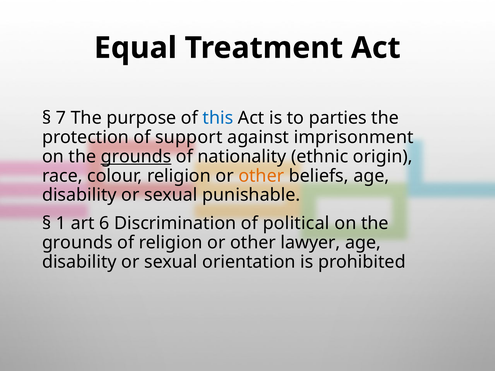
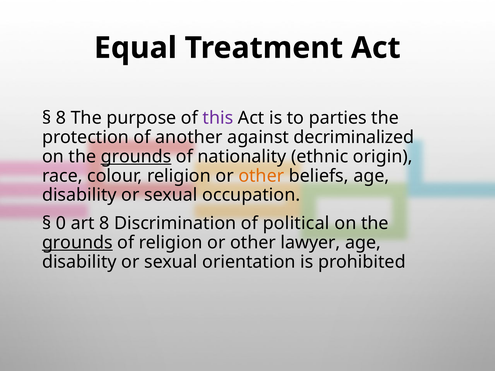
7 at (61, 118): 7 -> 8
this colour: blue -> purple
support: support -> another
imprisonment: imprisonment -> decriminalized
punishable: punishable -> occupation
1: 1 -> 0
art 6: 6 -> 8
grounds at (77, 243) underline: none -> present
